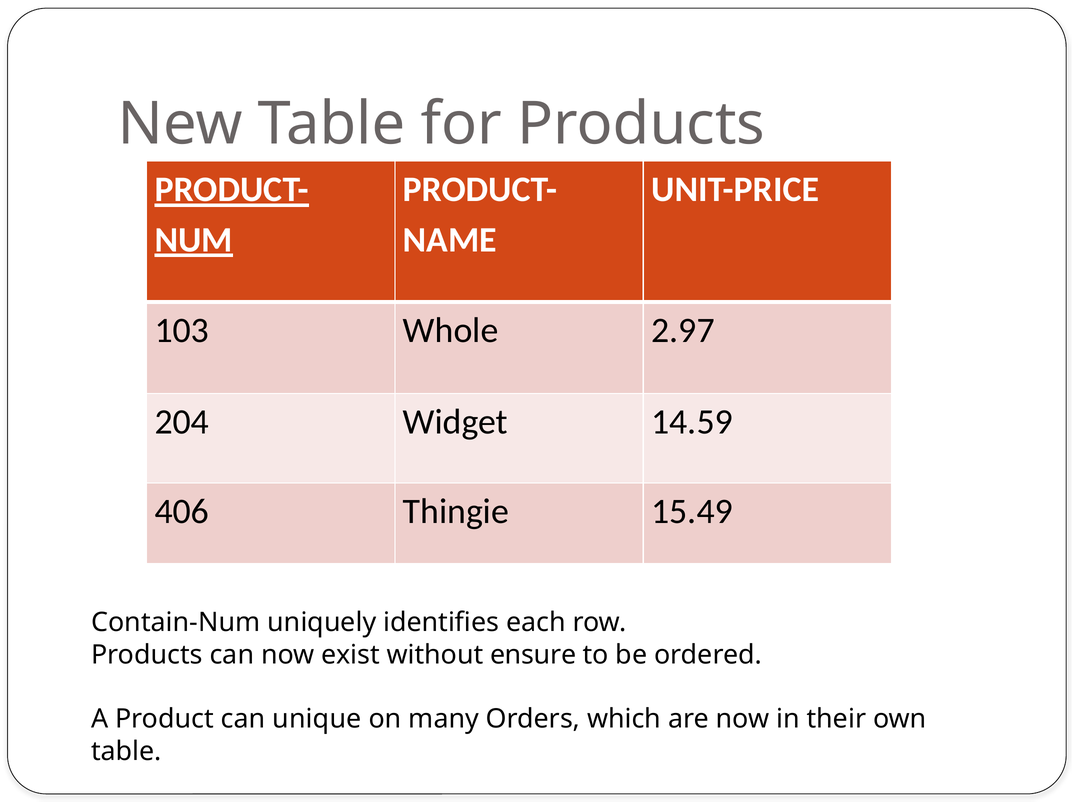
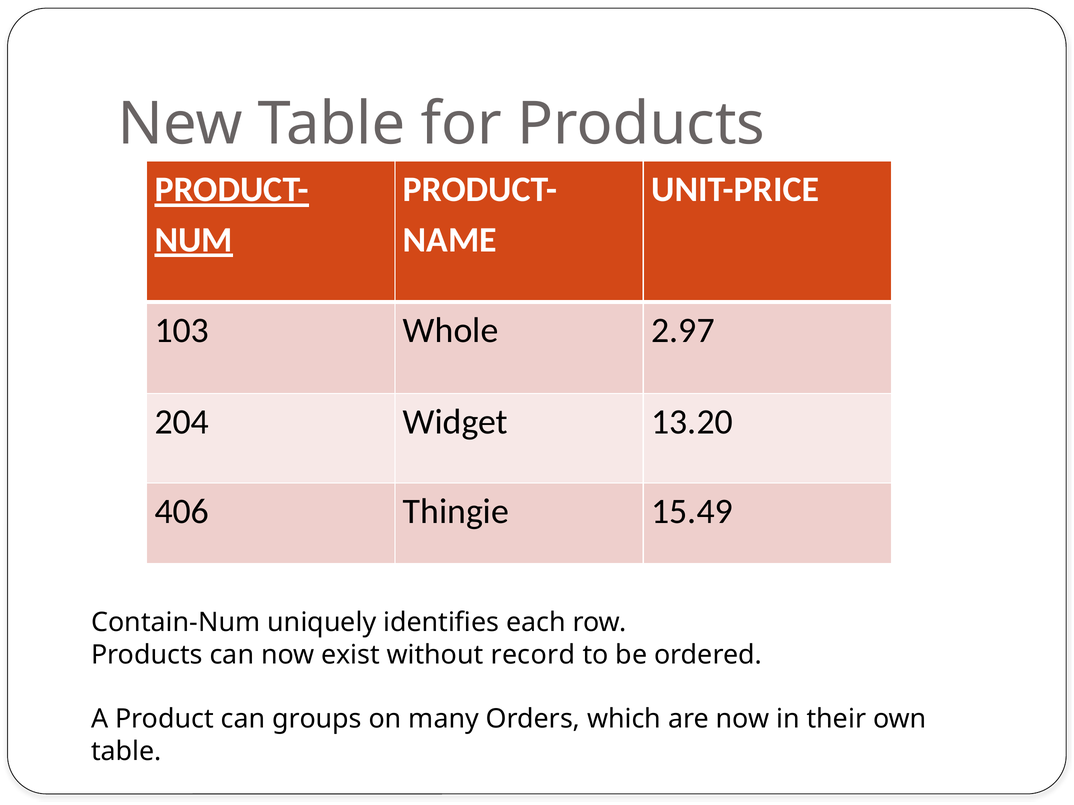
14.59: 14.59 -> 13.20
ensure: ensure -> record
unique: unique -> groups
